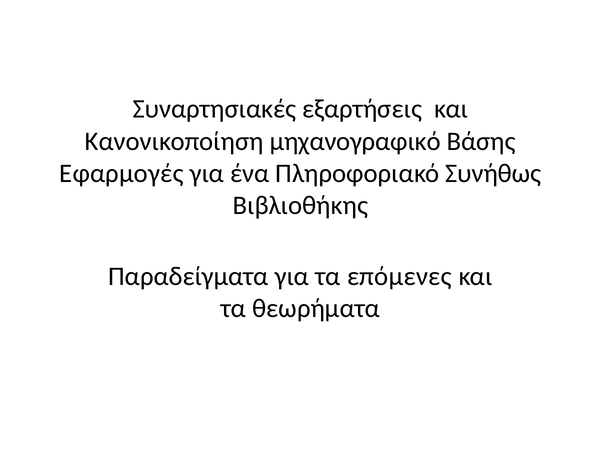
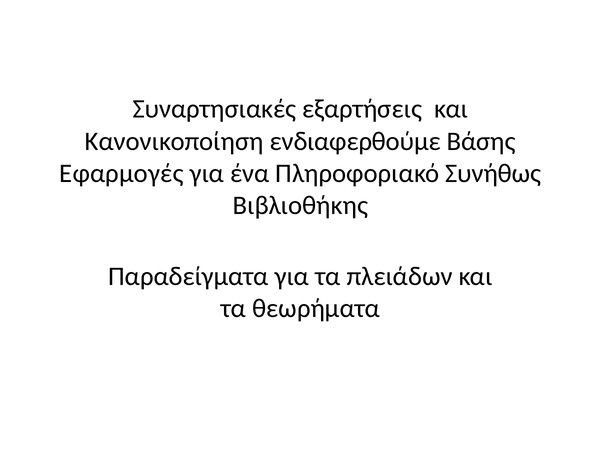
μηχανογραφικό: μηχανογραφικό -> ενδιαφερθούμε
επόμενες: επόμενες -> πλειάδων
